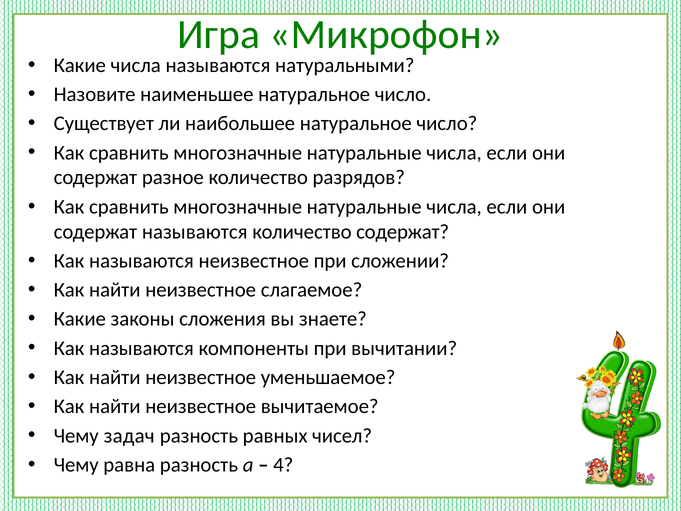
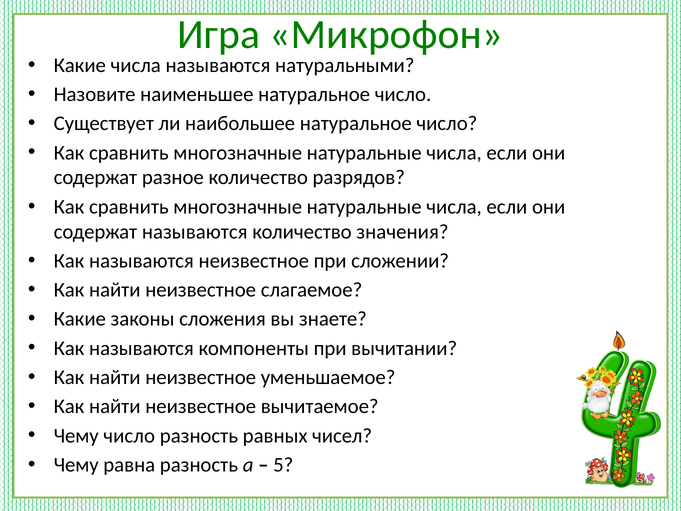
количество содержат: содержат -> значения
Чему задач: задач -> число
4: 4 -> 5
